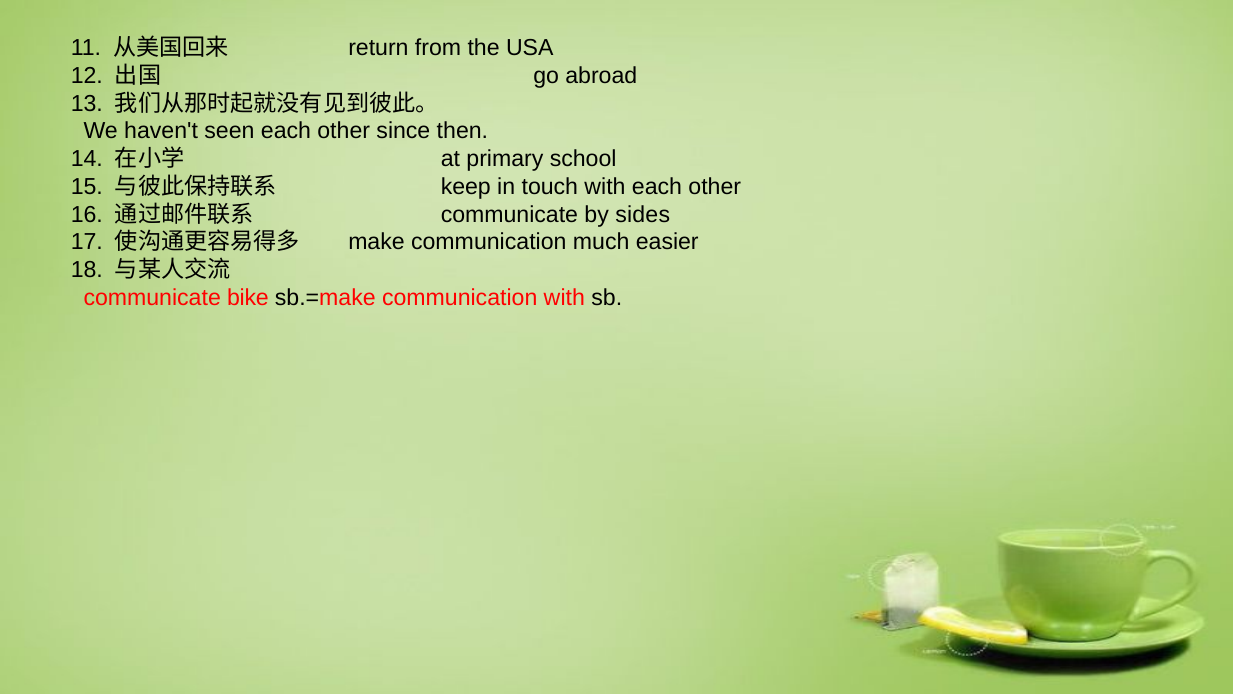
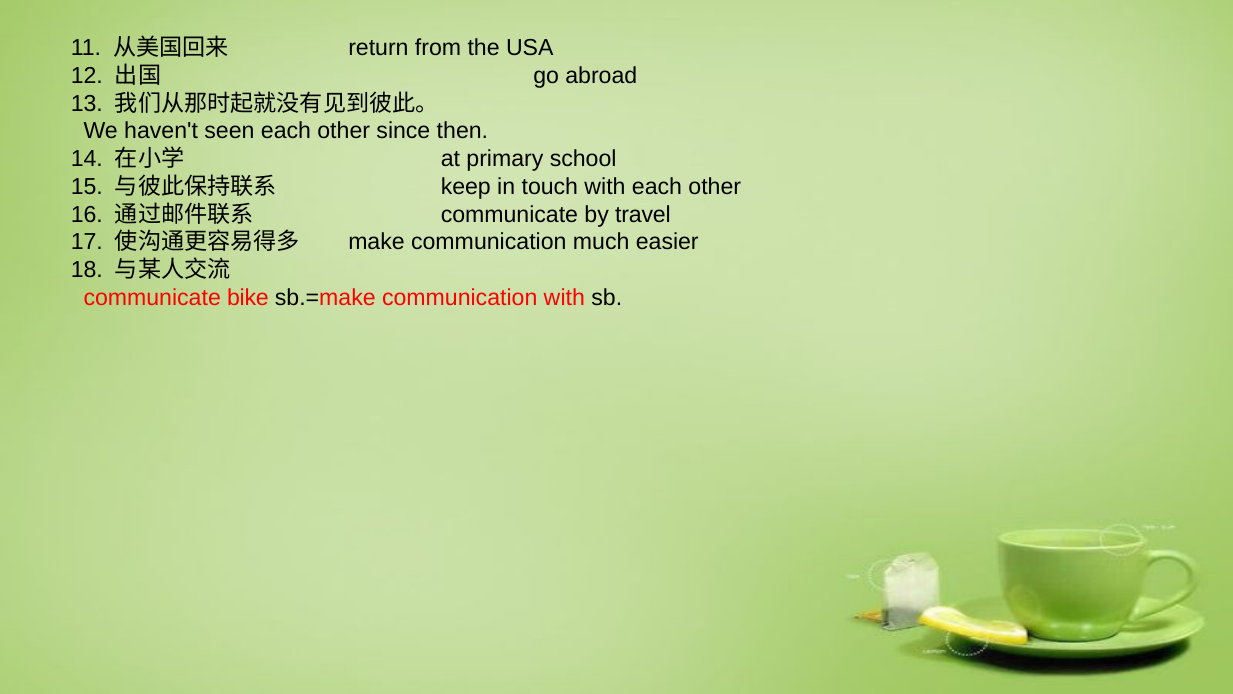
sides: sides -> travel
